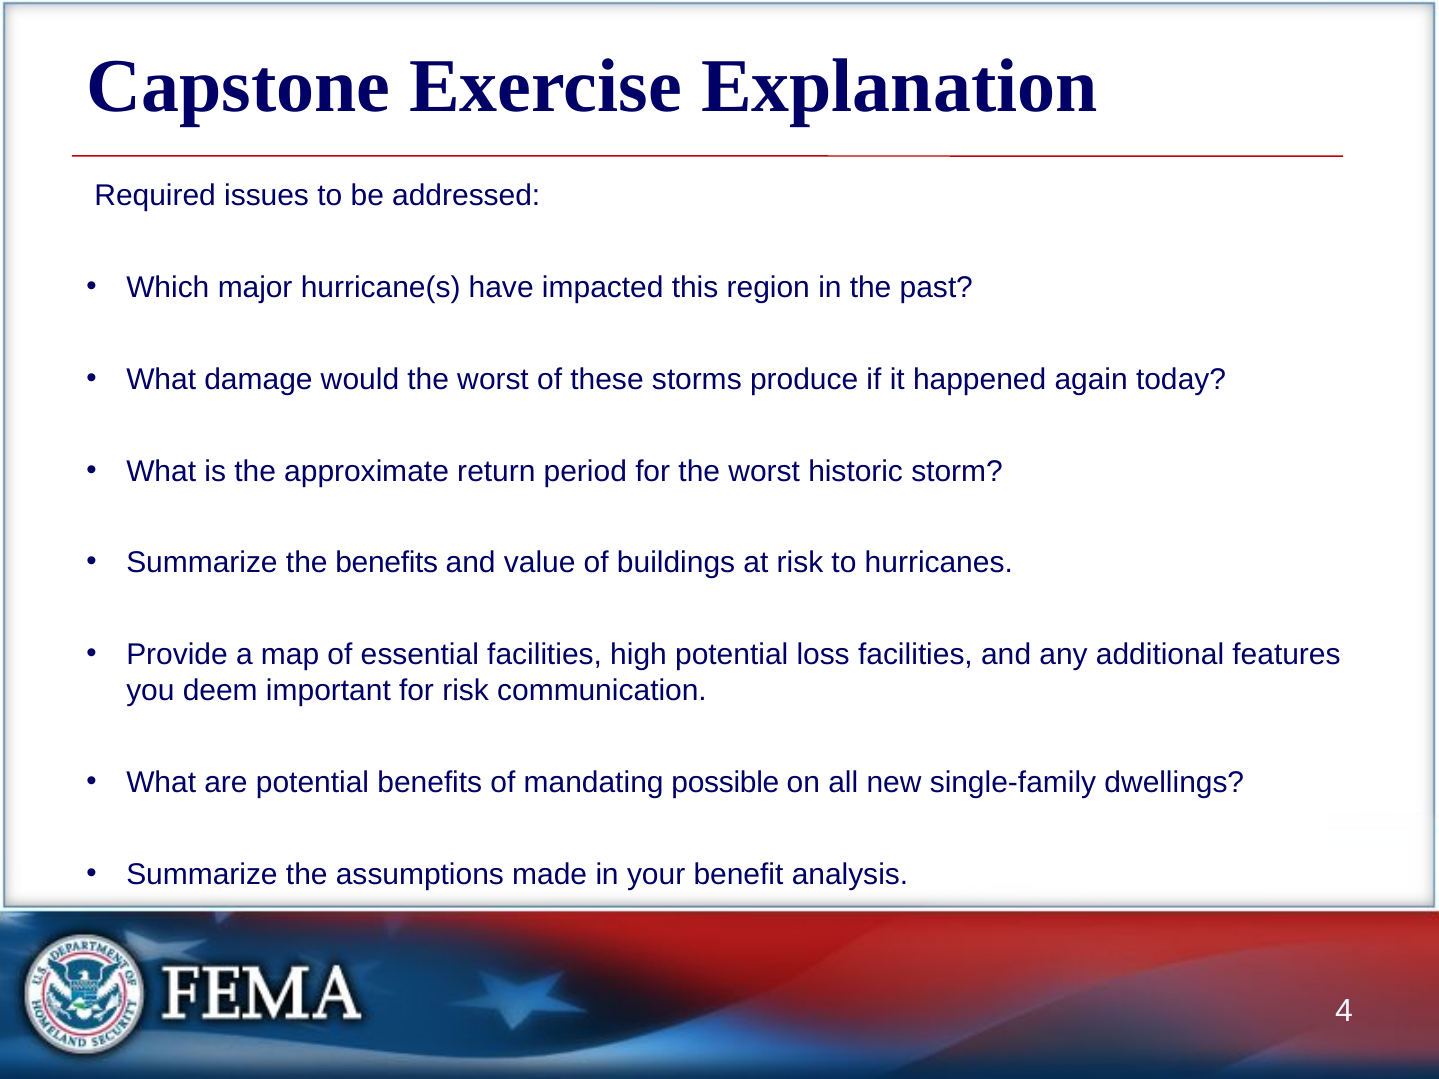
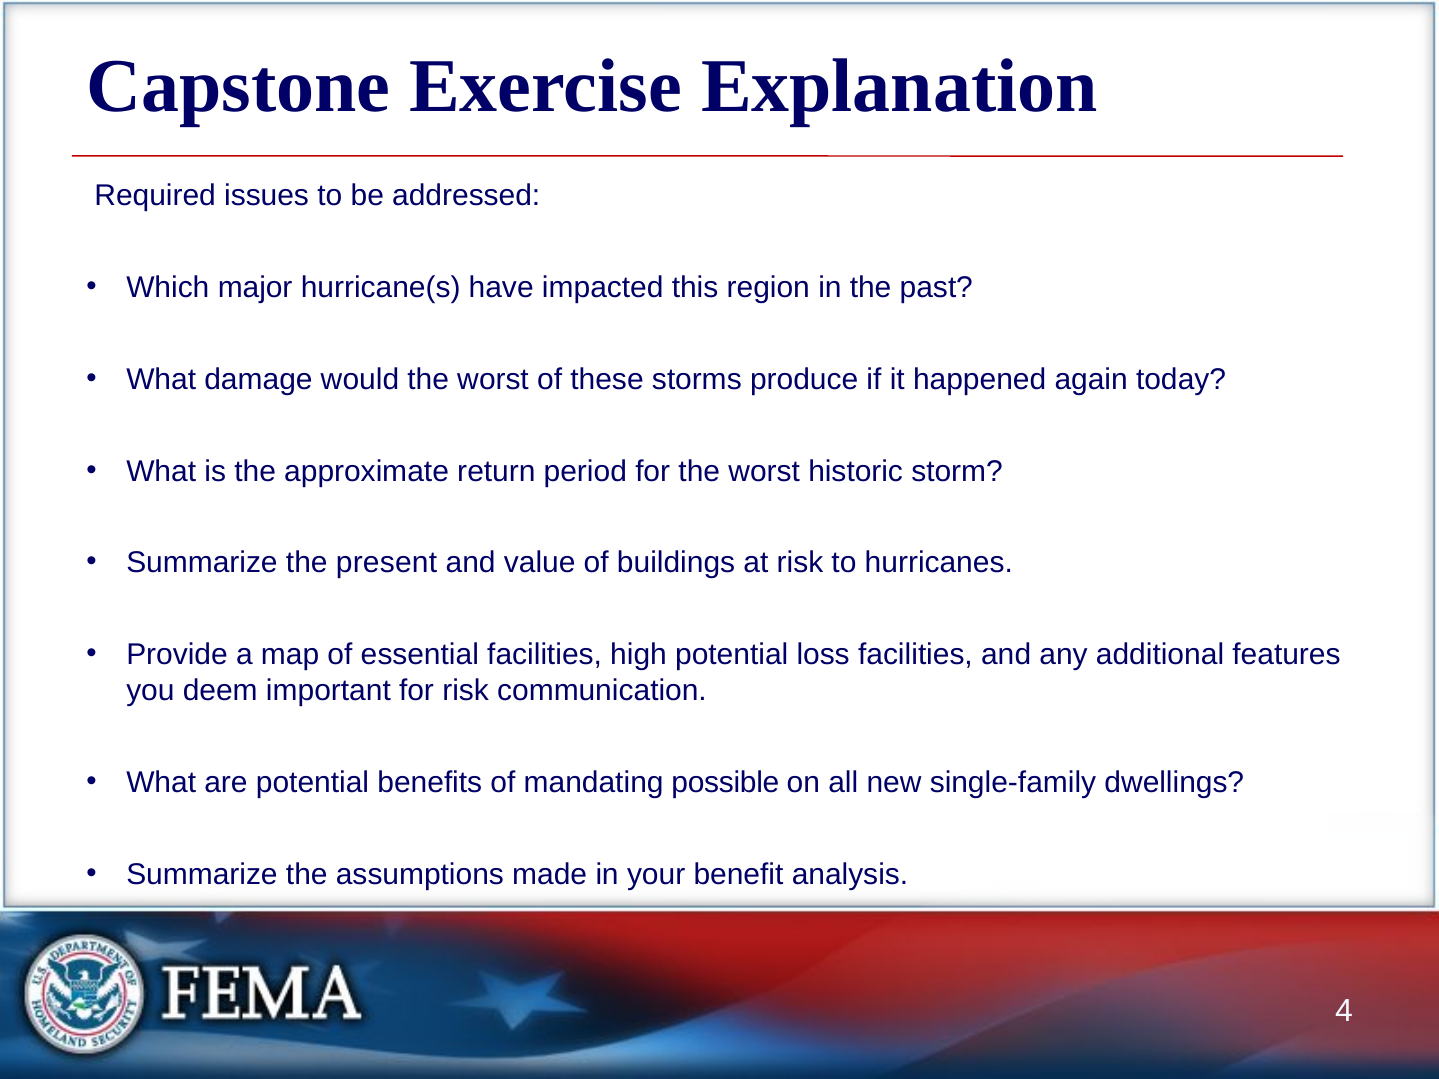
the benefits: benefits -> present
